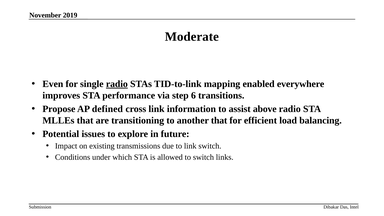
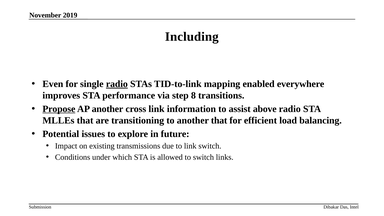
Moderate: Moderate -> Including
6: 6 -> 8
Propose underline: none -> present
AP defined: defined -> another
